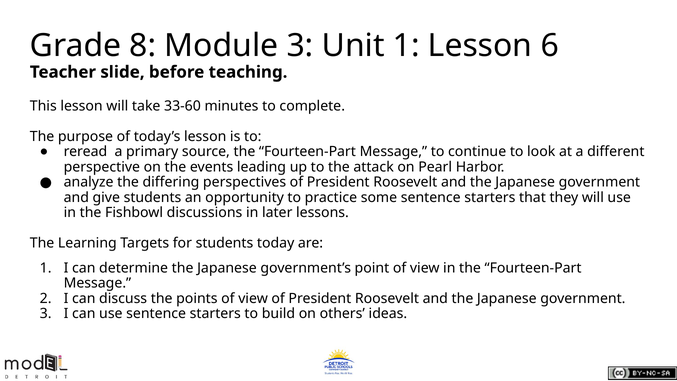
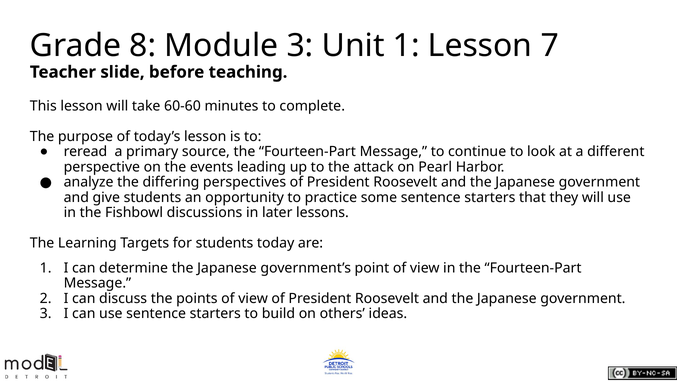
6: 6 -> 7
33-60: 33-60 -> 60-60
